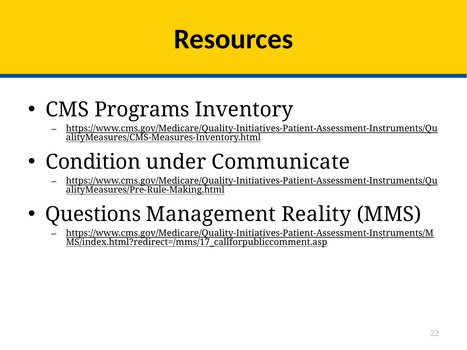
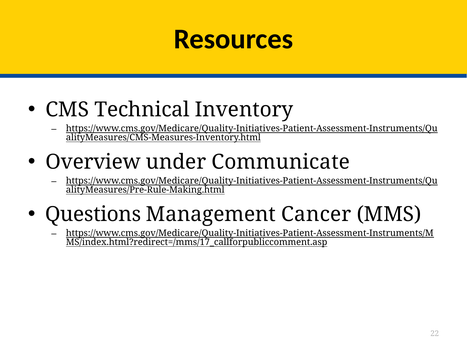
Programs: Programs -> Technical
Condition: Condition -> Overview
Reality: Reality -> Cancer
